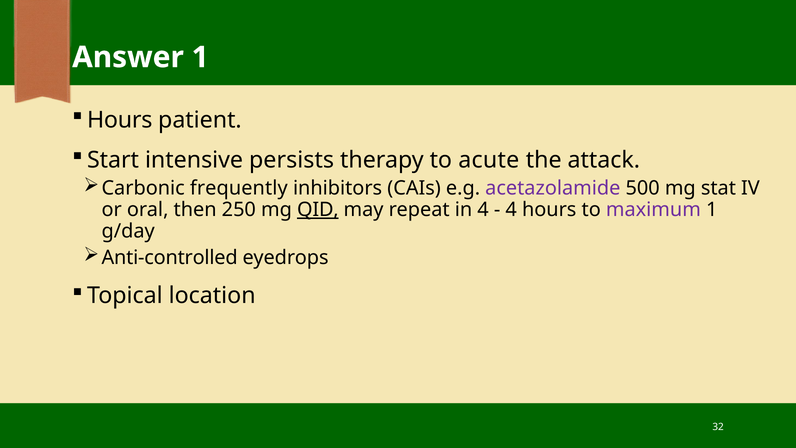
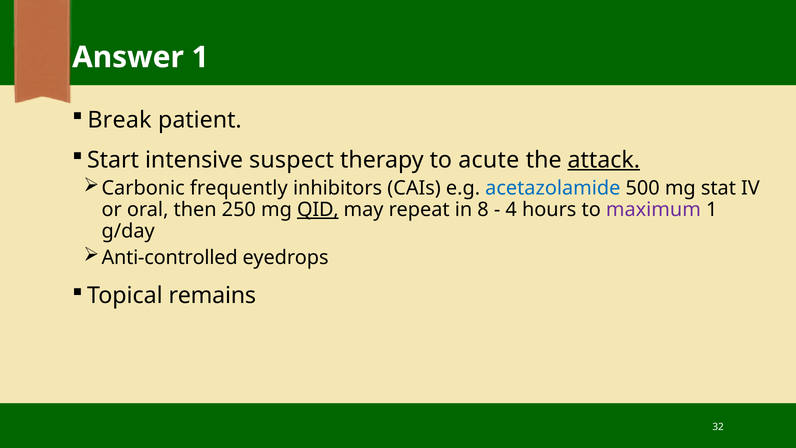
Hours at (120, 120): Hours -> Break
persists: persists -> suspect
attack underline: none -> present
acetazolamide colour: purple -> blue
in 4: 4 -> 8
location: location -> remains
